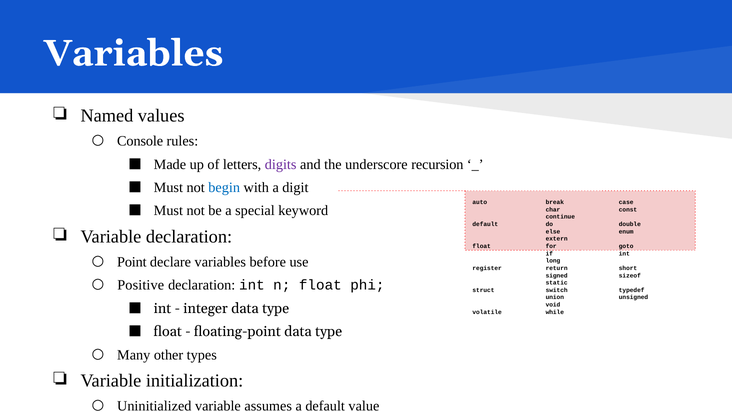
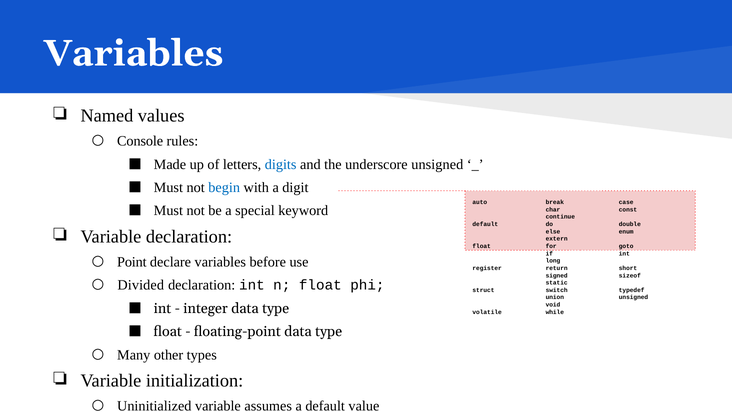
digits colour: purple -> blue
underscore recursion: recursion -> unsigned
Positive: Positive -> Divided
